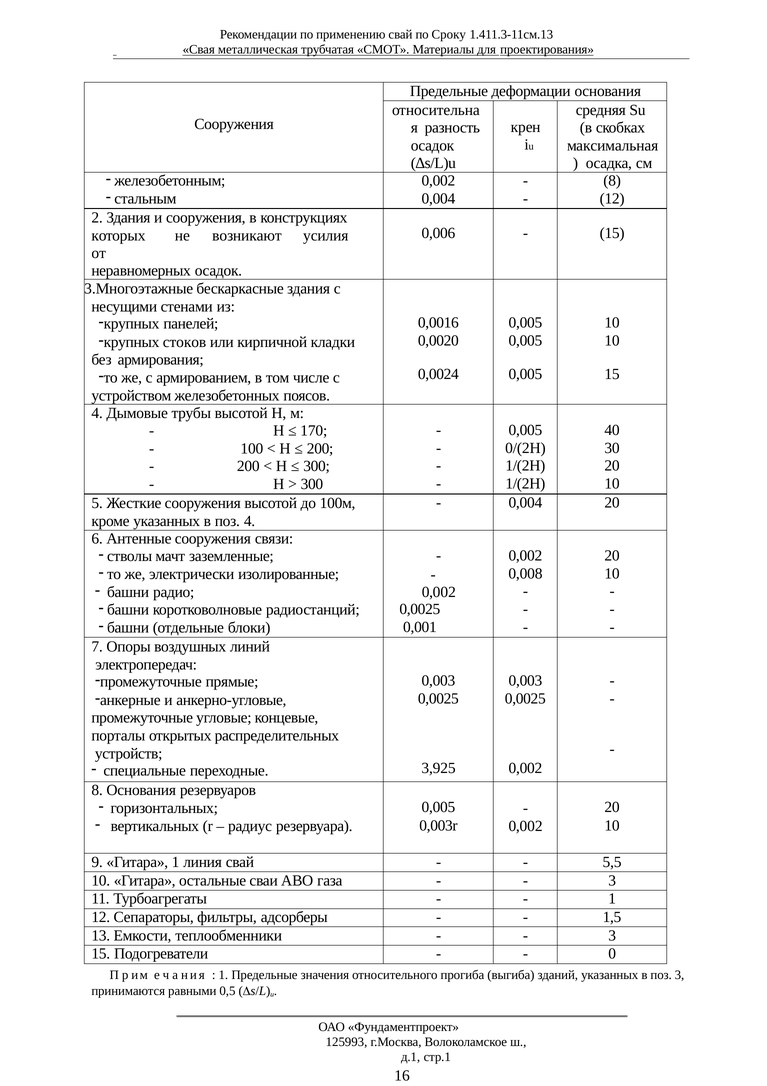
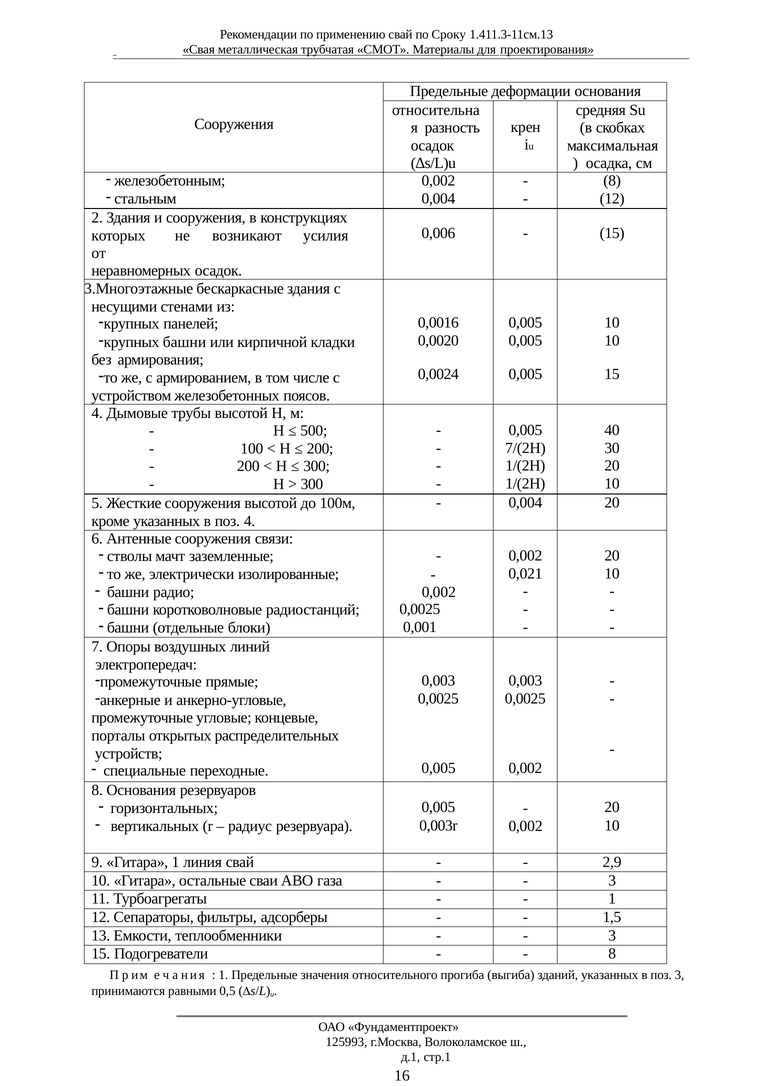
крупных стоков: стоков -> башни
170: 170 -> 500
0/(2Н: 0/(2Н -> 7/(2Н
0,008: 0,008 -> 0,021
3,925 at (439, 768): 3,925 -> 0,005
5,5: 5,5 -> 2,9
0 at (612, 954): 0 -> 8
